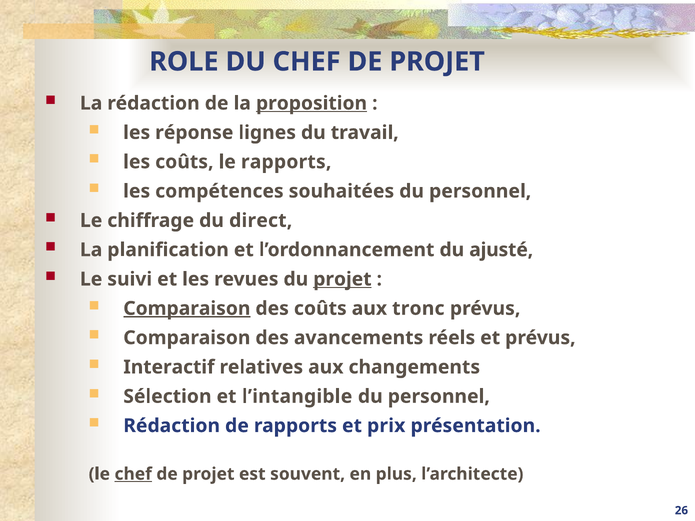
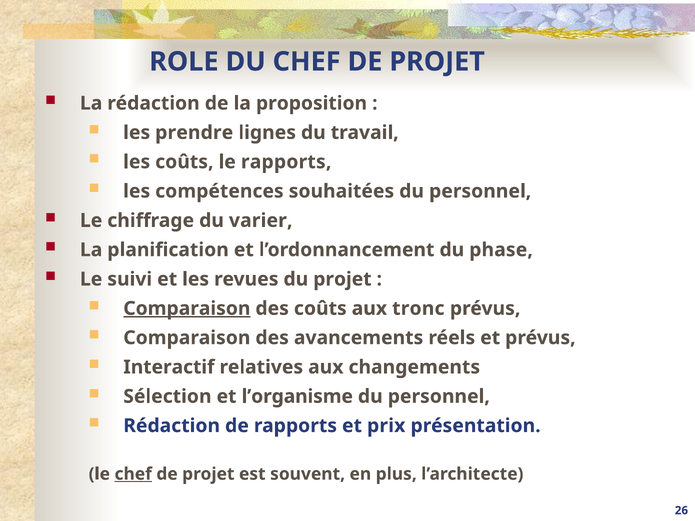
proposition underline: present -> none
réponse: réponse -> prendre
direct: direct -> varier
ajusté: ajusté -> phase
projet at (342, 279) underline: present -> none
l’intangible: l’intangible -> l’organisme
